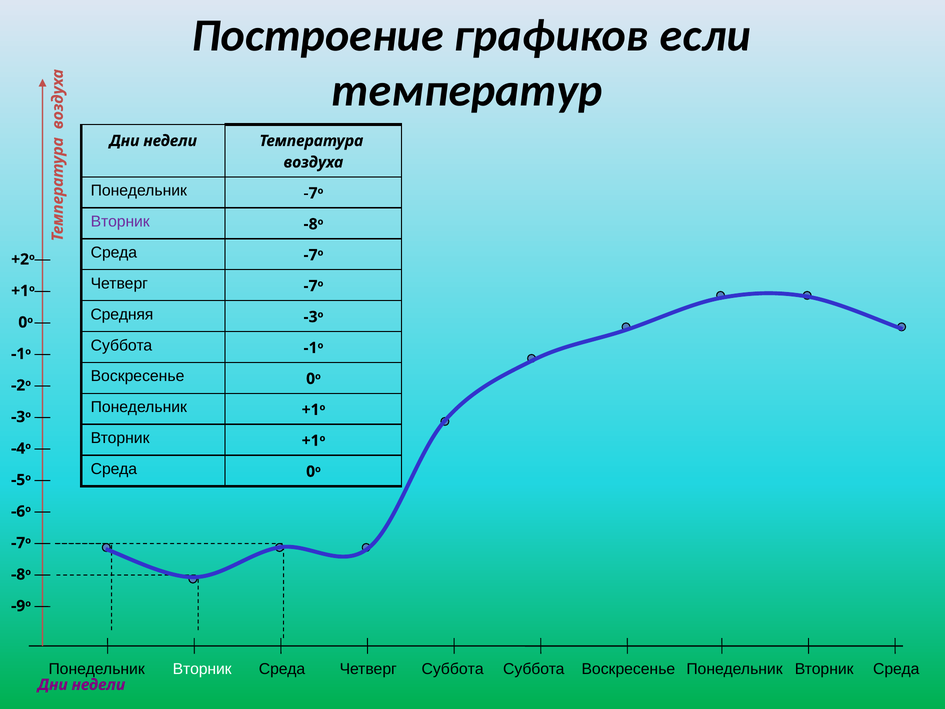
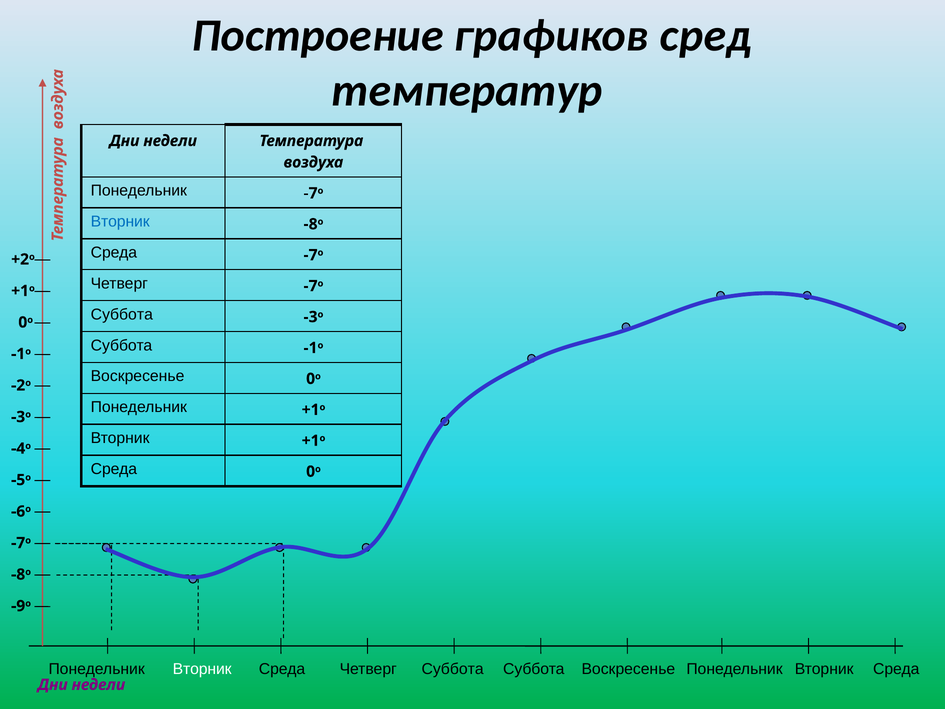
если: если -> сред
Вторник at (120, 222) colour: purple -> blue
Средняя at (122, 314): Средняя -> Суббота
